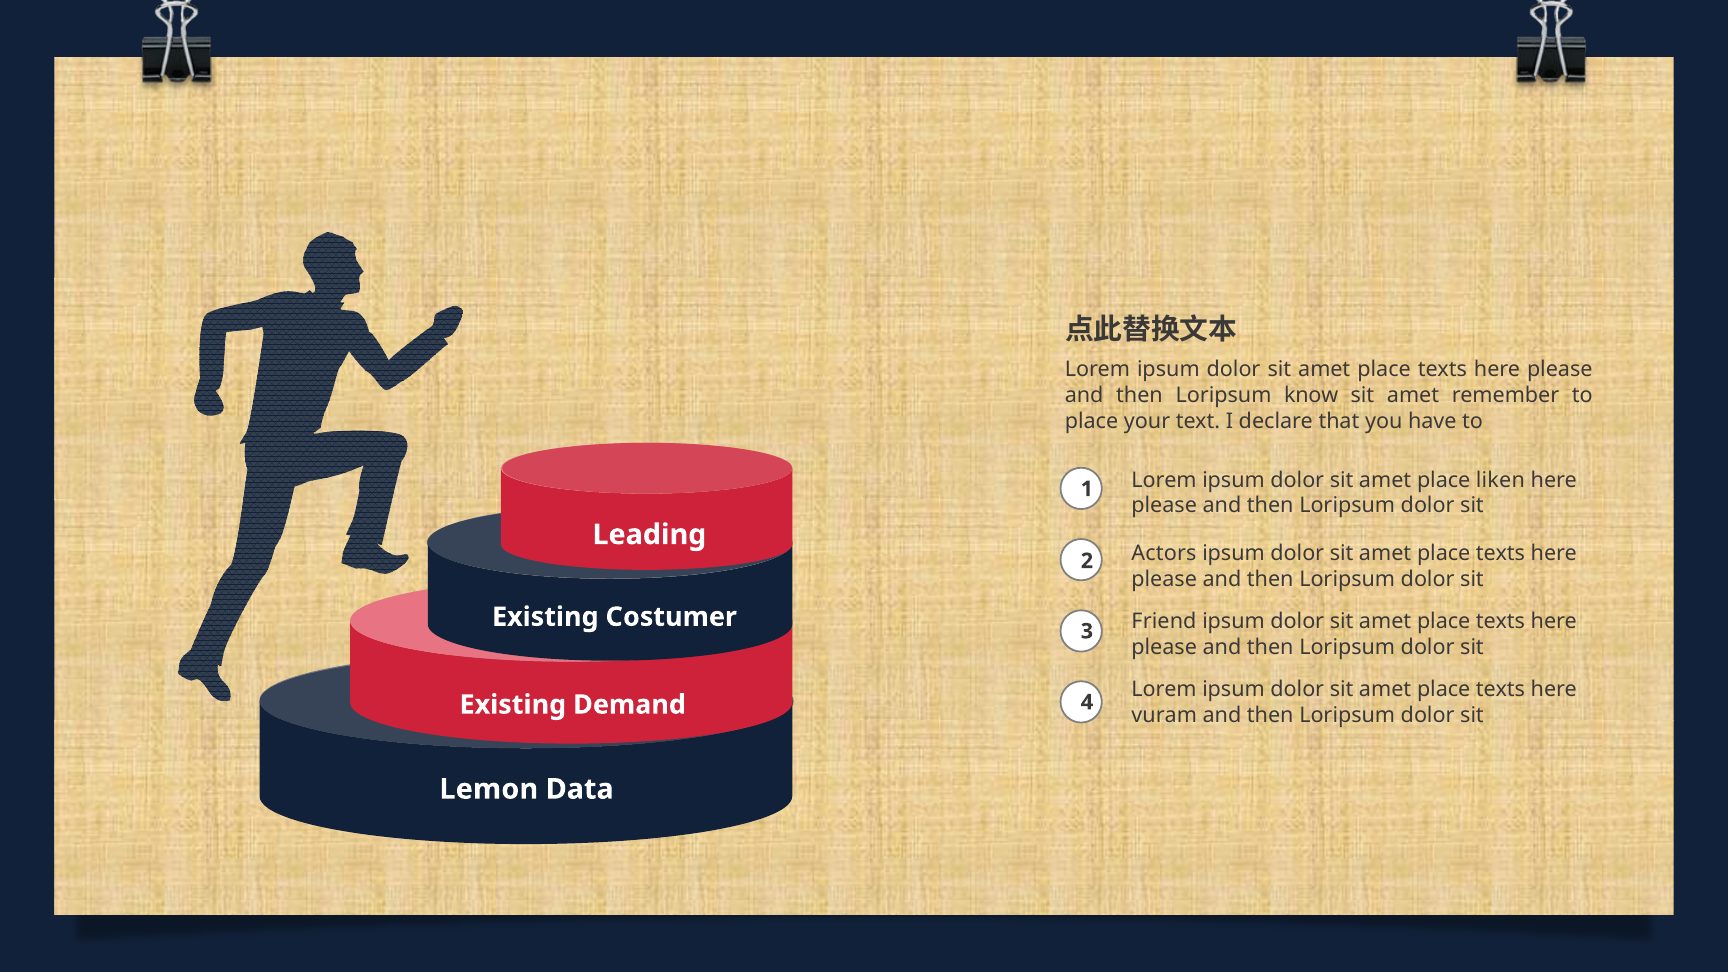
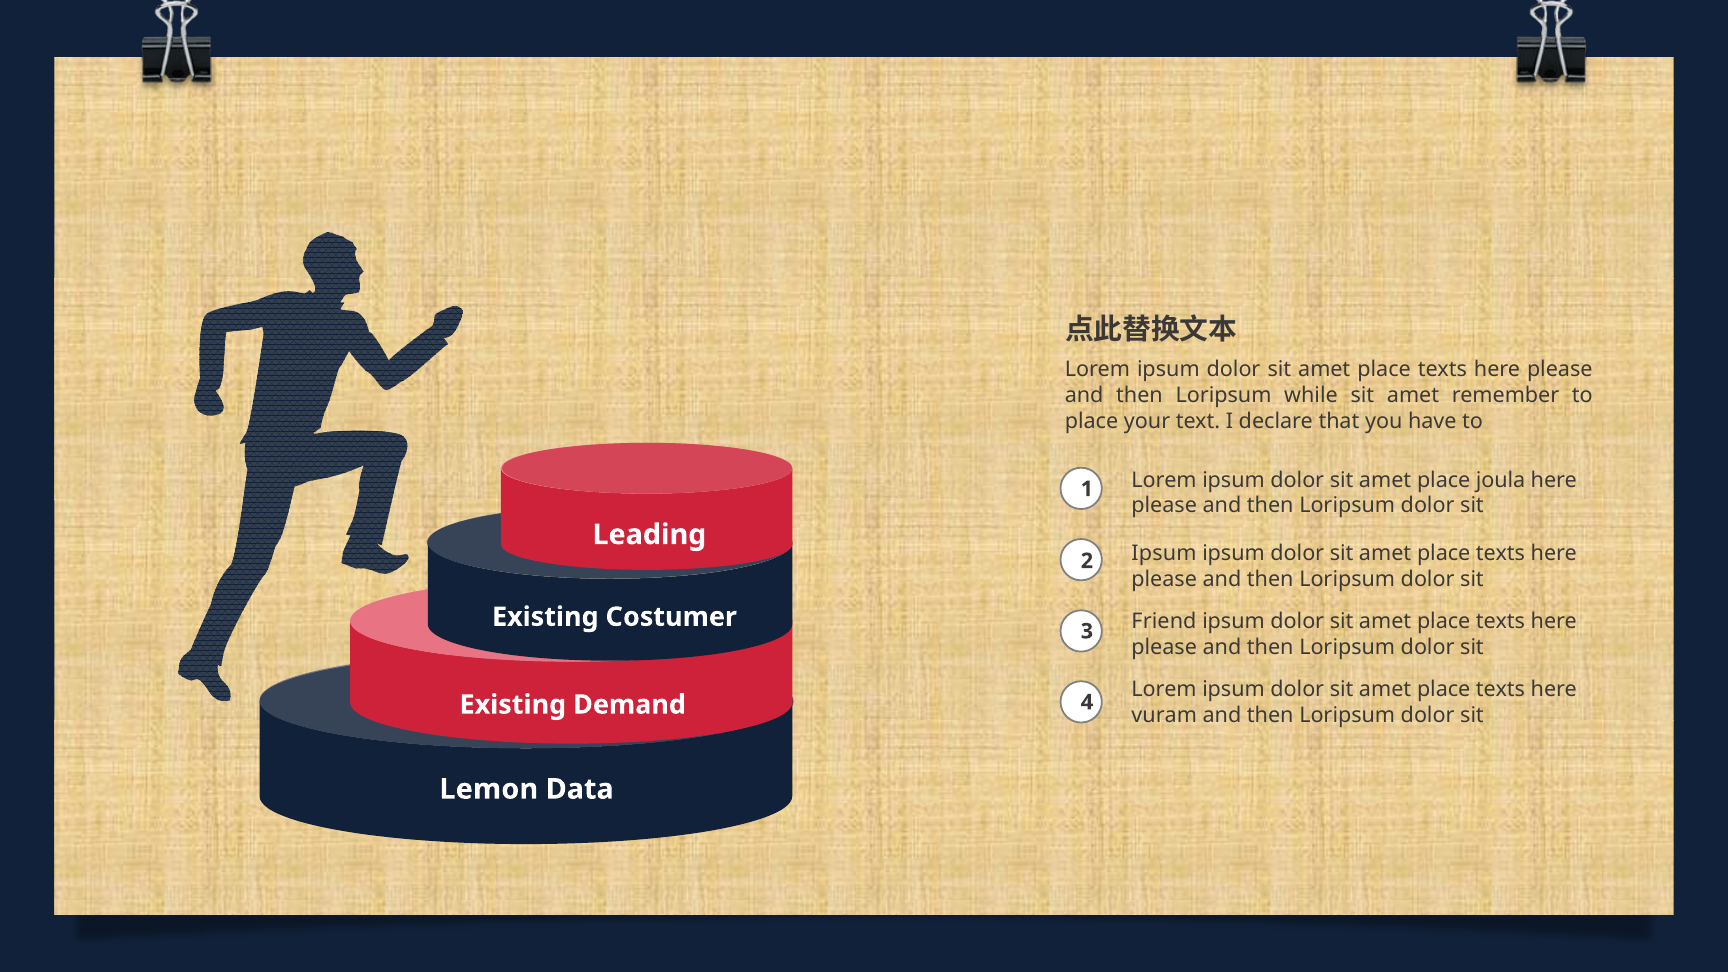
know: know -> while
liken: liken -> joula
Actors at (1164, 553): Actors -> Ipsum
